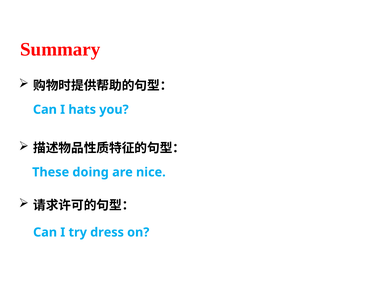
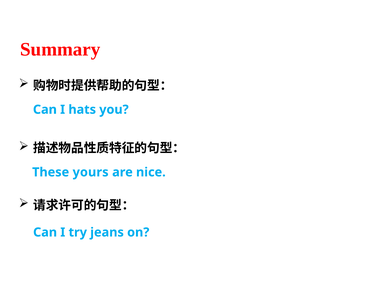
doing: doing -> yours
dress: dress -> jeans
